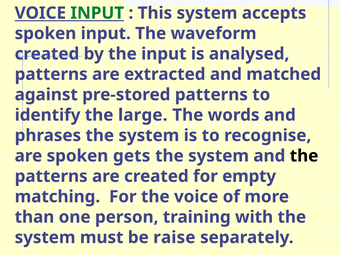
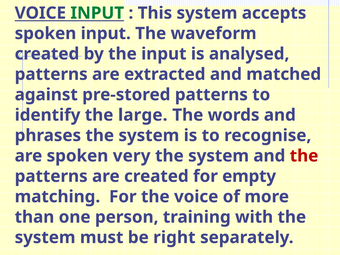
gets: gets -> very
the at (304, 156) colour: black -> red
raise: raise -> right
